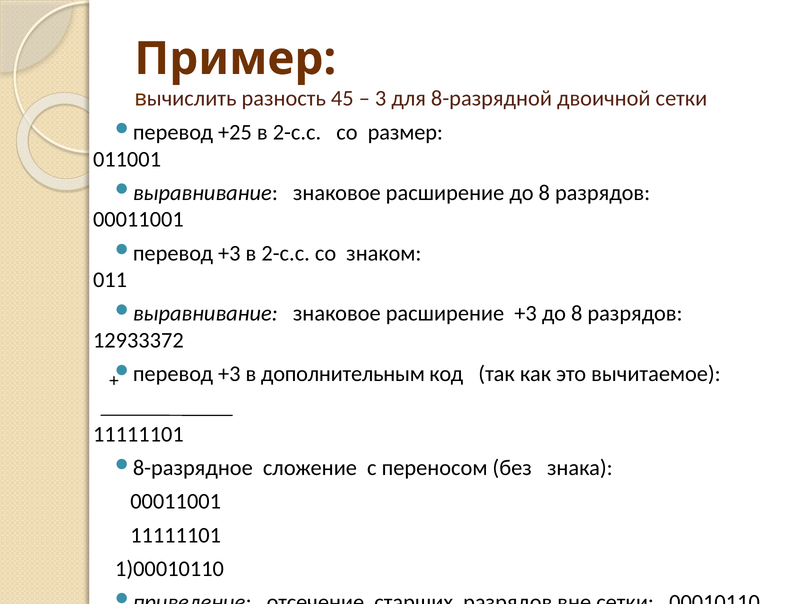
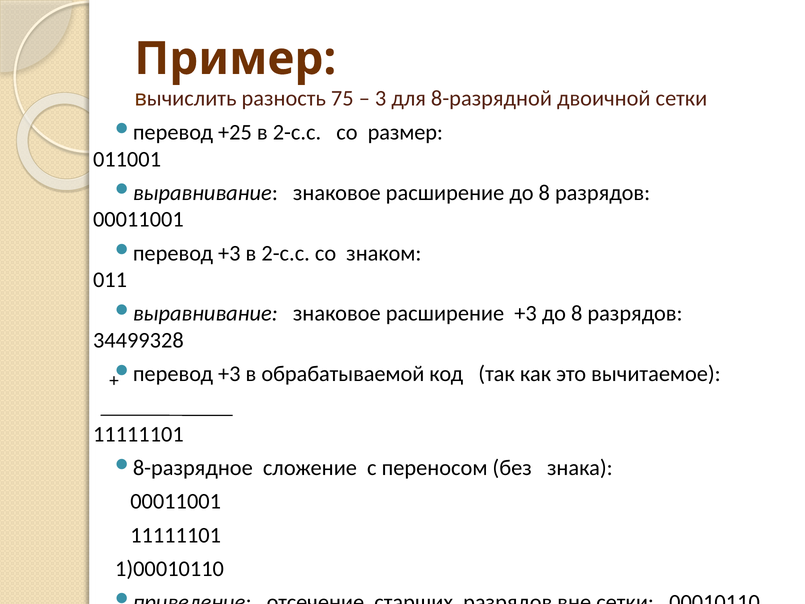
45: 45 -> 75
12933372: 12933372 -> 34499328
дополнительным: дополнительным -> обрабатываемой
